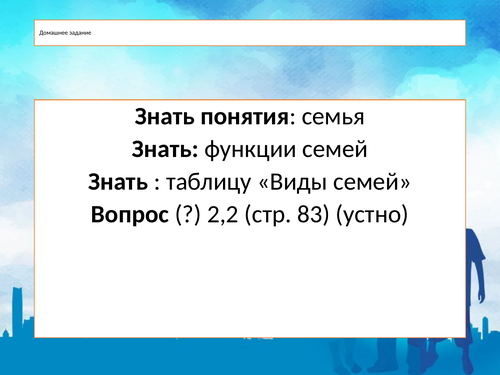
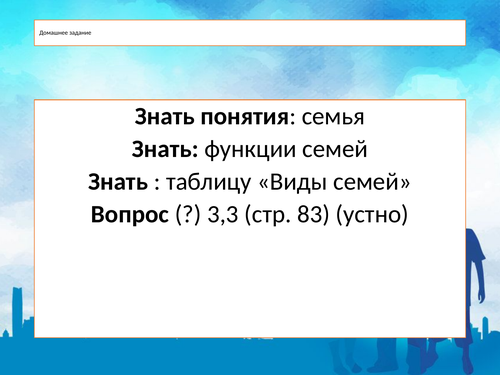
2,2: 2,2 -> 3,3
